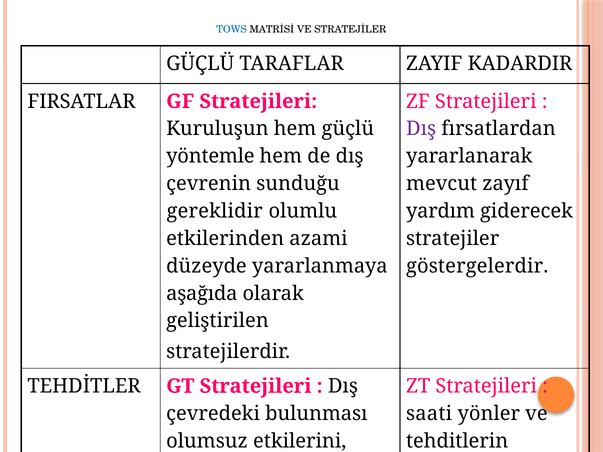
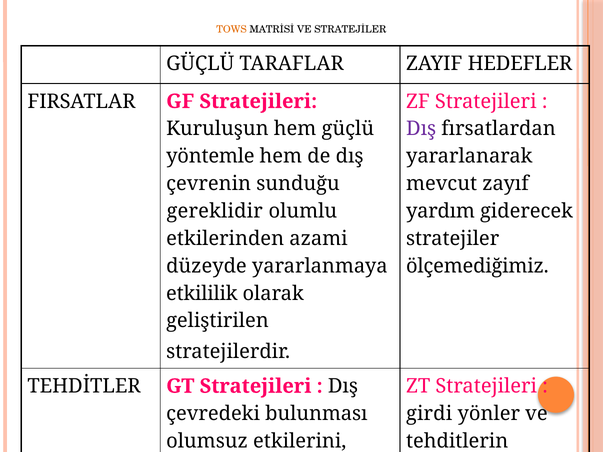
TOWS colour: blue -> orange
KADARDIR: KADARDIR -> HEDEFLER
göstergelerdir: göstergelerdir -> ölçemediğimiz
aşağıda: aşağıda -> etkililik
saati: saati -> girdi
